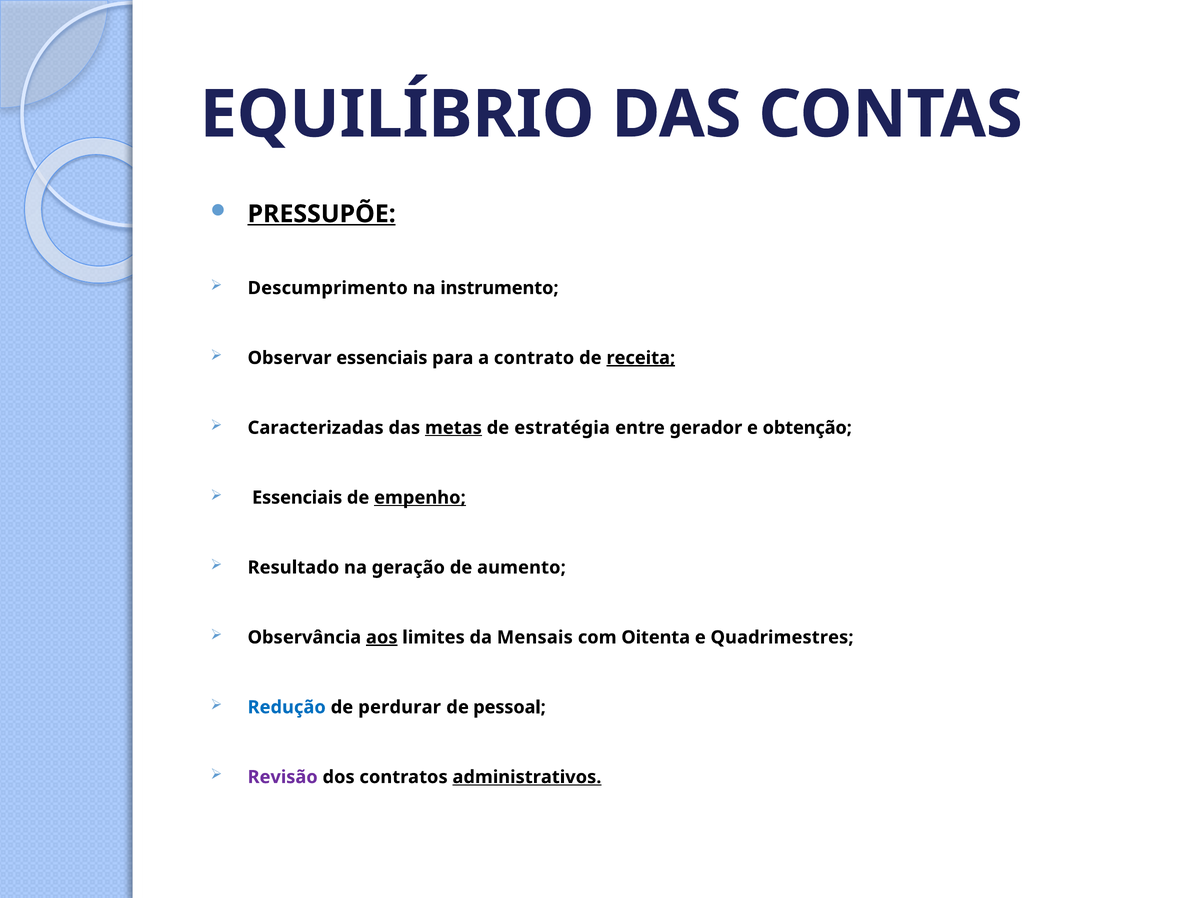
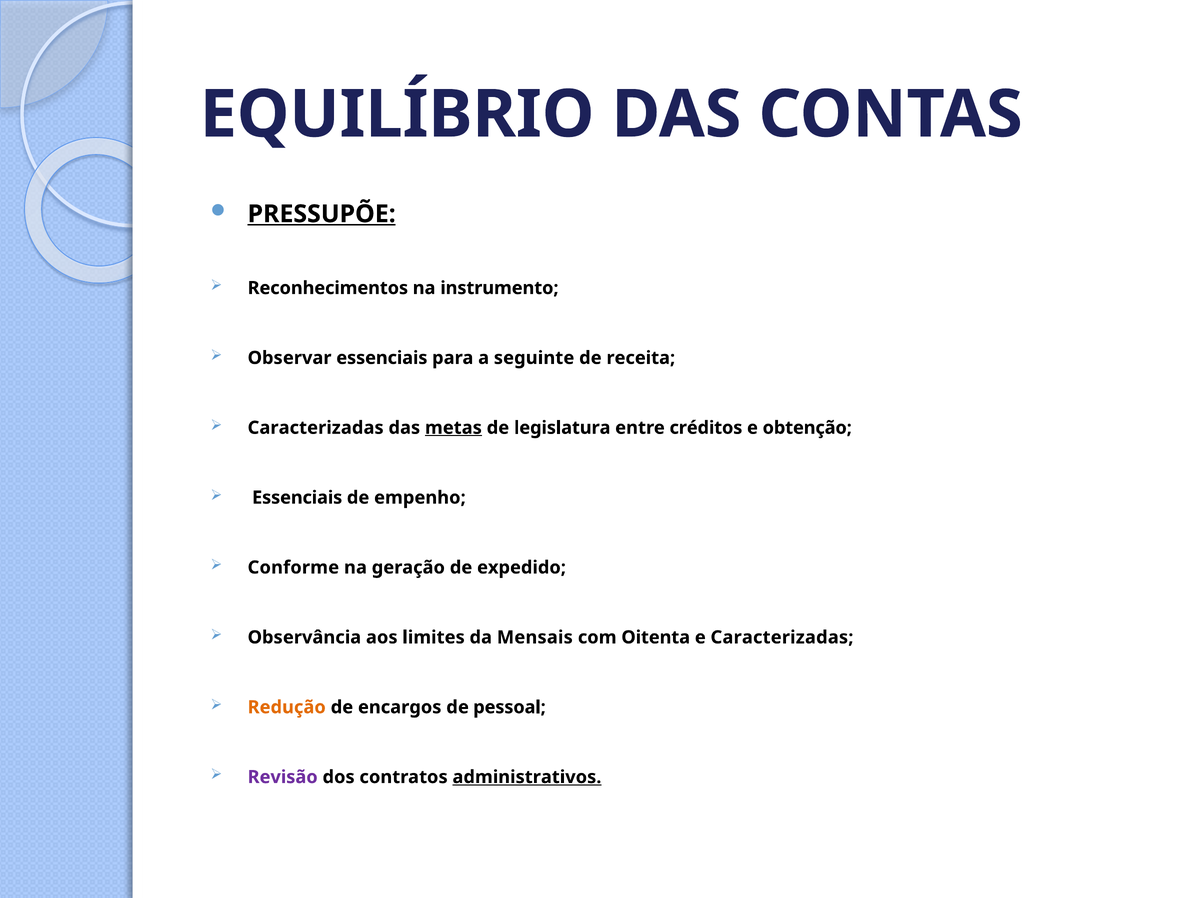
Descumprimento: Descumprimento -> Reconhecimentos
contrato: contrato -> seguinte
receita underline: present -> none
estratégia: estratégia -> legislatura
gerador: gerador -> créditos
empenho underline: present -> none
Resultado: Resultado -> Conforme
aumento: aumento -> expedido
aos underline: present -> none
e Quadrimestres: Quadrimestres -> Caracterizadas
Redução colour: blue -> orange
perdurar: perdurar -> encargos
